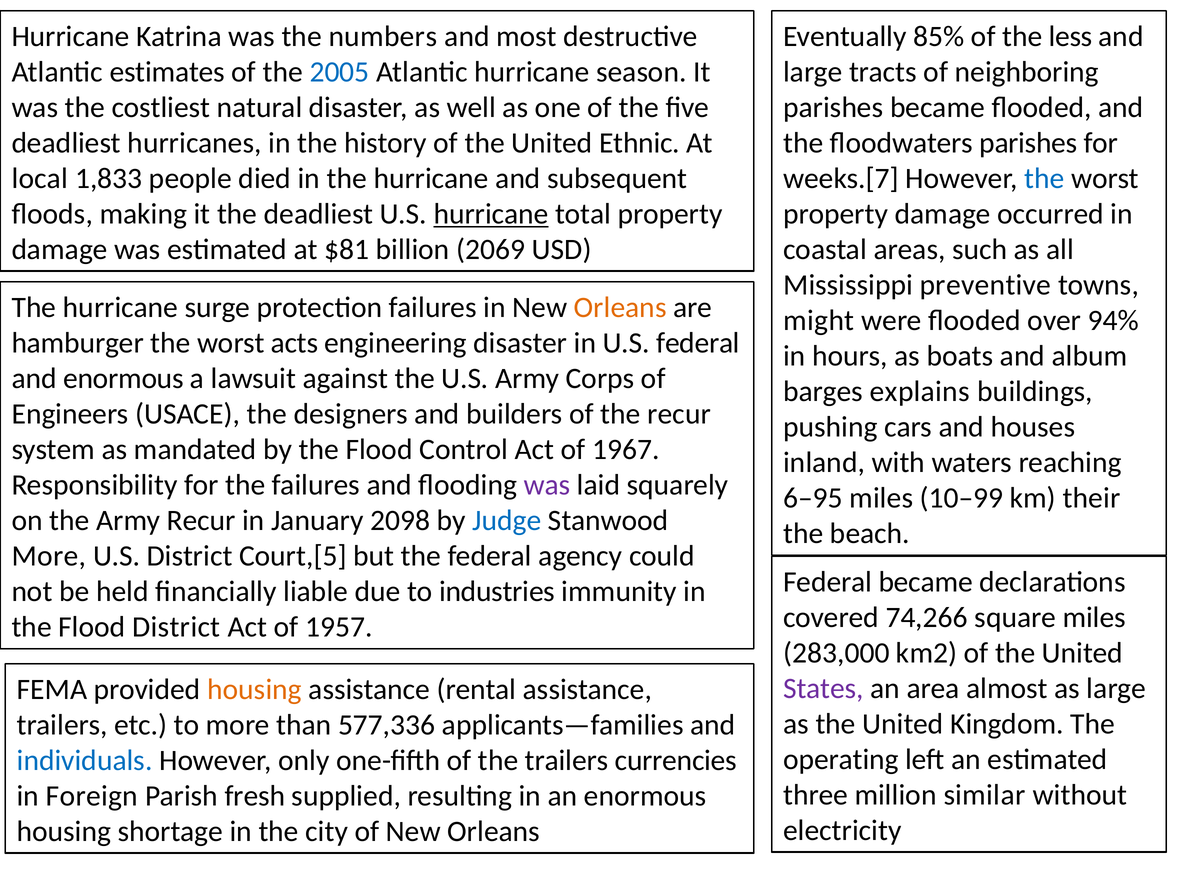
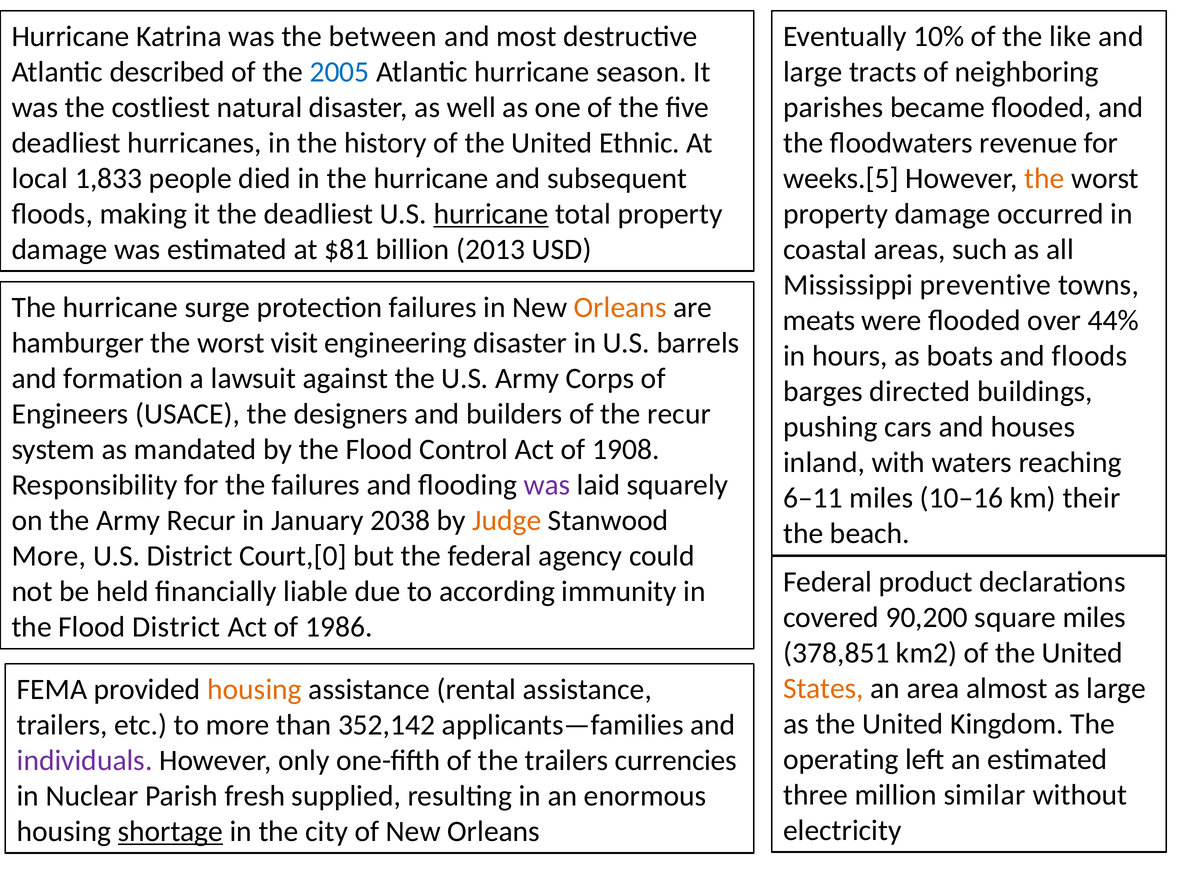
numbers: numbers -> between
85%: 85% -> 10%
less: less -> like
estimates: estimates -> described
floodwaters parishes: parishes -> revenue
weeks.[7: weeks.[7 -> weeks.[5
the at (1044, 179) colour: blue -> orange
2069: 2069 -> 2013
might: might -> meats
94%: 94% -> 44%
acts: acts -> visit
U.S federal: federal -> barrels
and album: album -> floods
and enormous: enormous -> formation
explains: explains -> directed
1967: 1967 -> 1908
6–95: 6–95 -> 6–11
10–99: 10–99 -> 10–16
2098: 2098 -> 2038
Judge colour: blue -> orange
Court,[5: Court,[5 -> Court,[0
Federal became: became -> product
industries: industries -> according
74,266: 74,266 -> 90,200
1957: 1957 -> 1986
283,000: 283,000 -> 378,851
States colour: purple -> orange
577,336: 577,336 -> 352,142
individuals colour: blue -> purple
Foreign: Foreign -> Nuclear
shortage underline: none -> present
